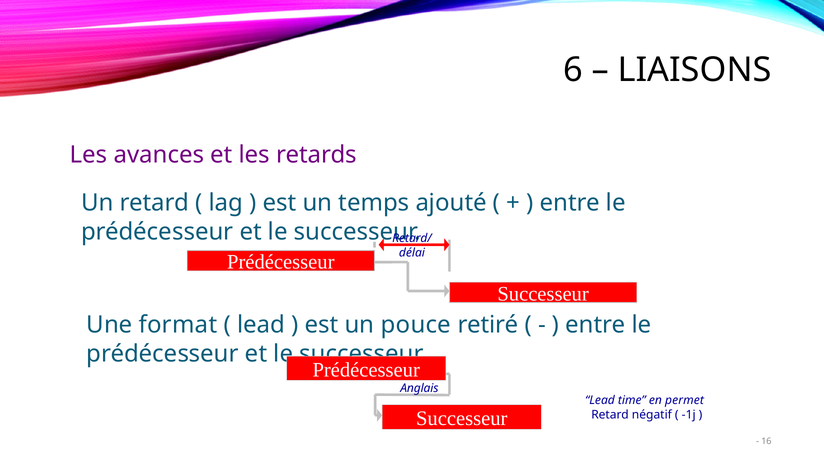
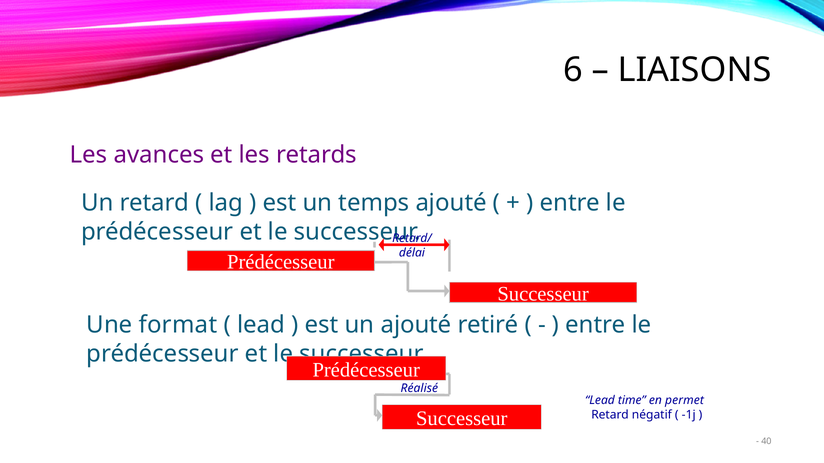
un pouce: pouce -> ajouté
Anglais: Anglais -> Réalisé
16: 16 -> 40
